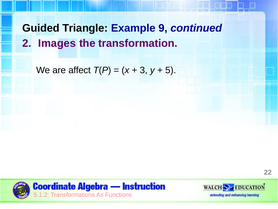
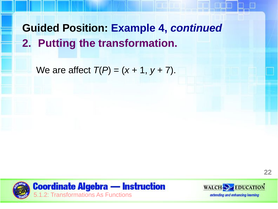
Triangle: Triangle -> Position
9: 9 -> 4
Images: Images -> Putting
3: 3 -> 1
5: 5 -> 7
